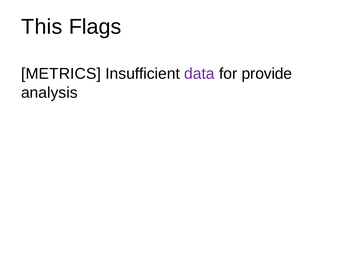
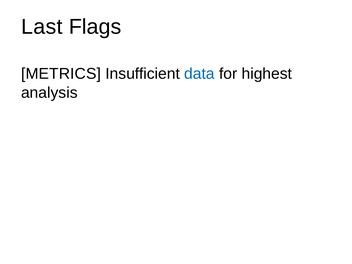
This: This -> Last
data colour: purple -> blue
provide: provide -> highest
